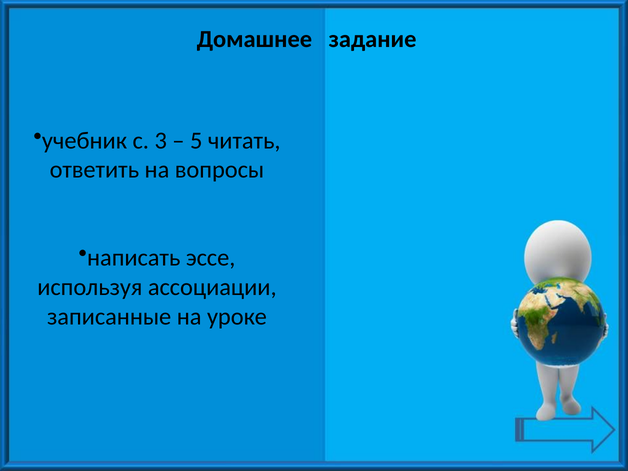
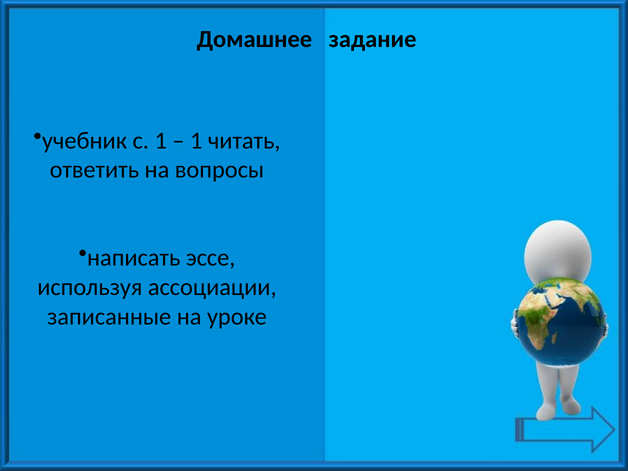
с 3: 3 -> 1
5 at (196, 141): 5 -> 1
